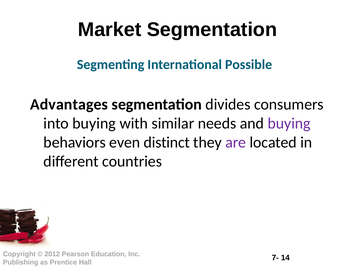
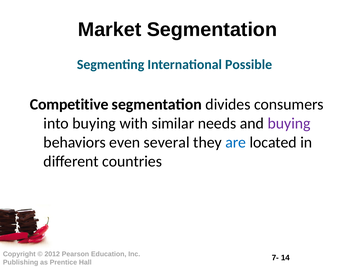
Advantages: Advantages -> Competitive
distinct: distinct -> several
are colour: purple -> blue
